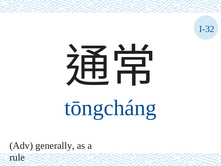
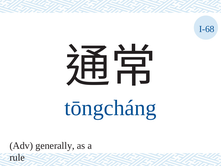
I-32: I-32 -> I-68
